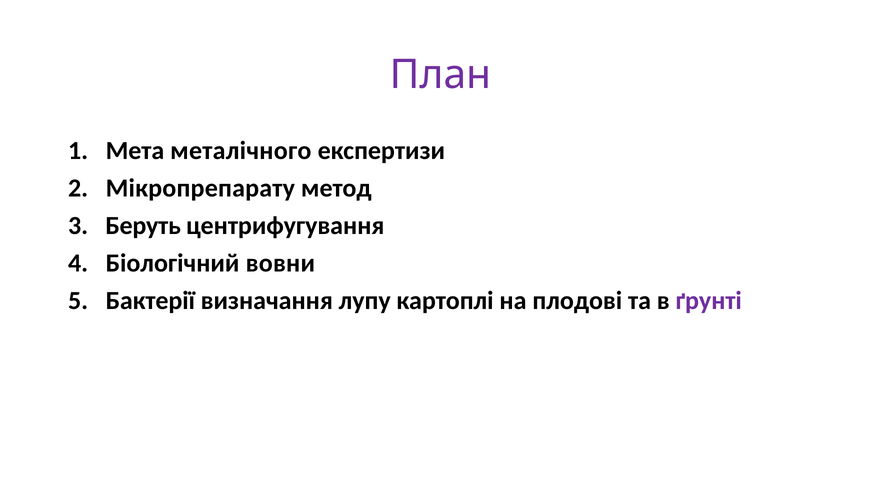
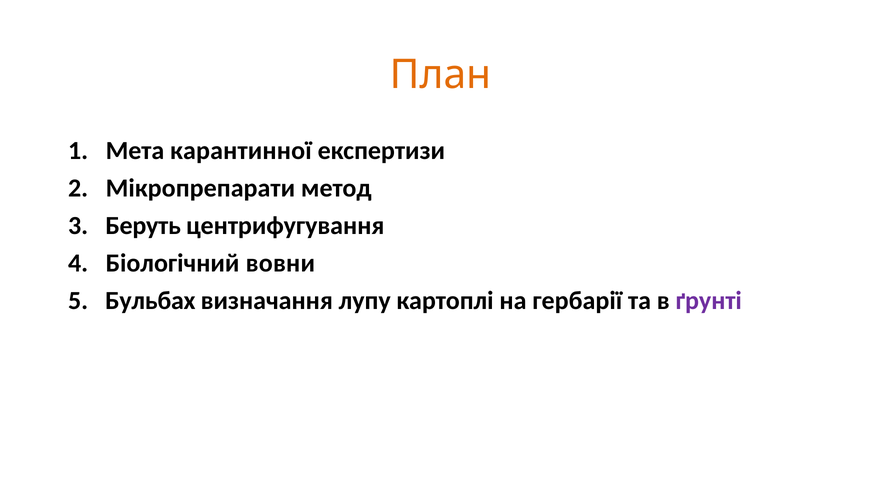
План colour: purple -> orange
металічного: металічного -> карантинної
Мікропрепарату: Мікропрепарату -> Мікропрепарати
Бактерії: Бактерії -> Бульбах
плодові: плодові -> гербарії
